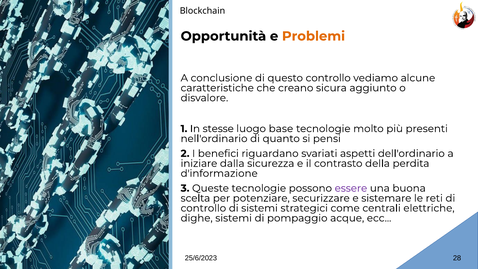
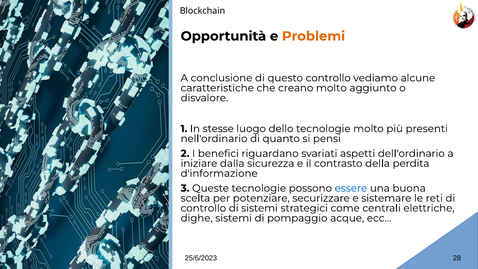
creano sicura: sicura -> molto
base: base -> dello
essere colour: purple -> blue
